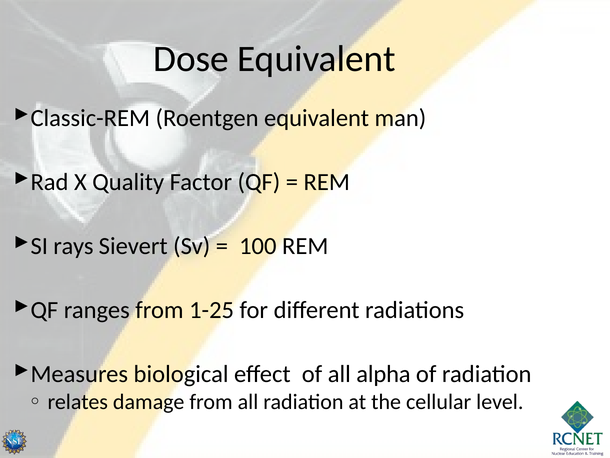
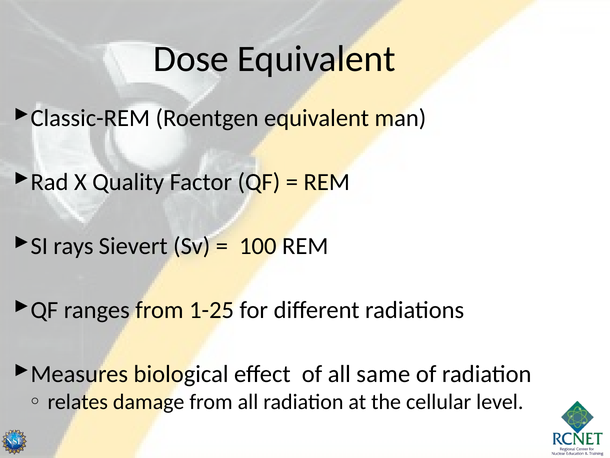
alpha: alpha -> same
